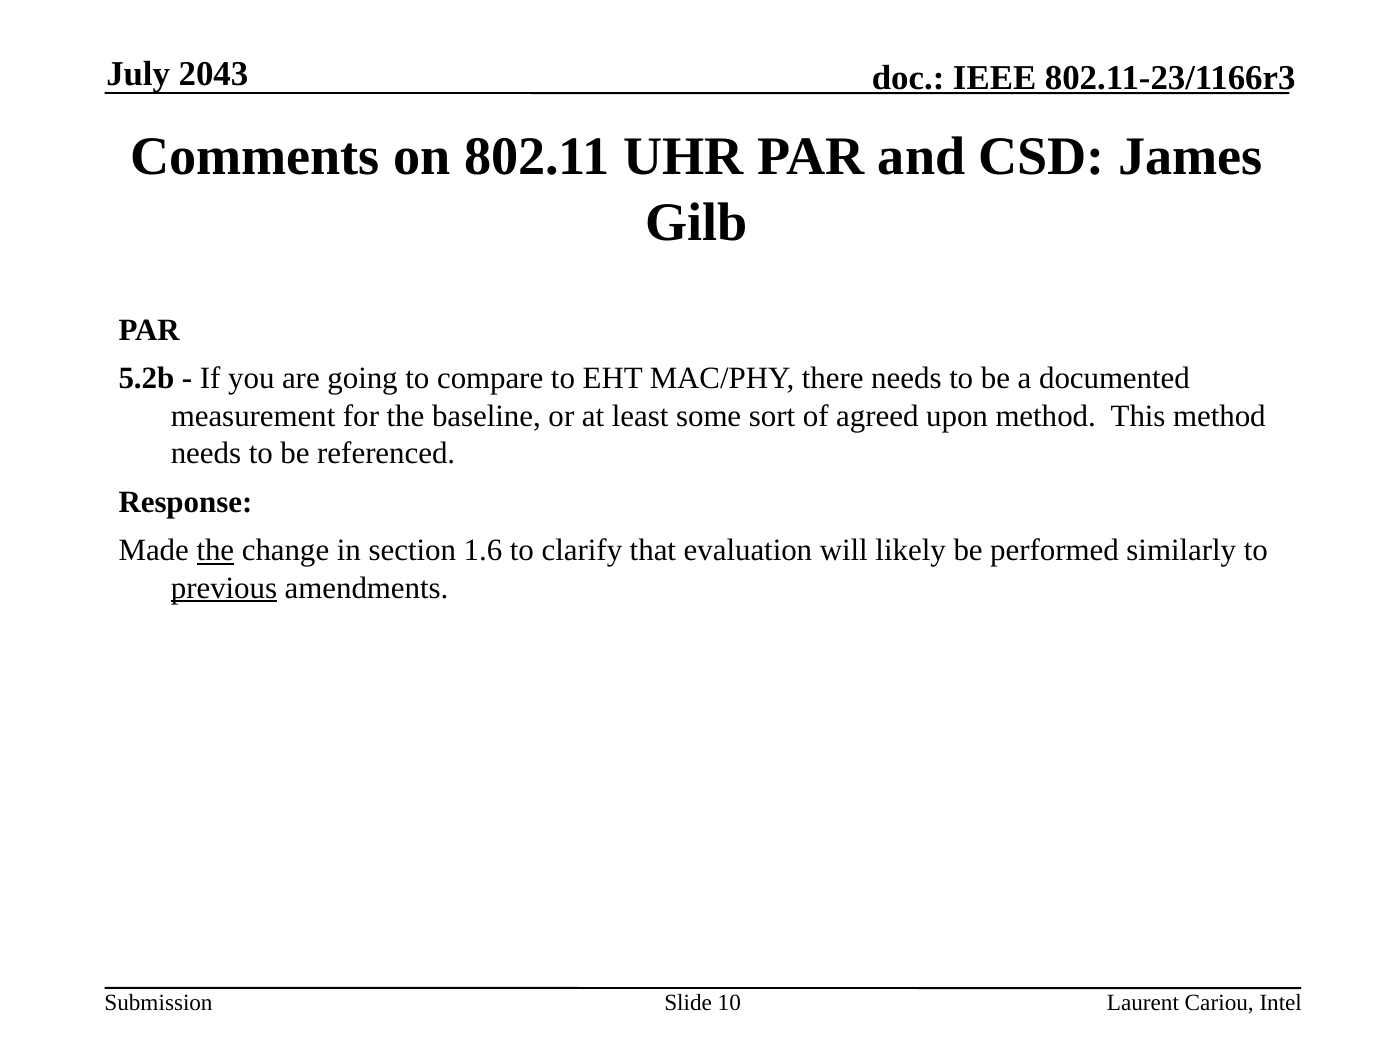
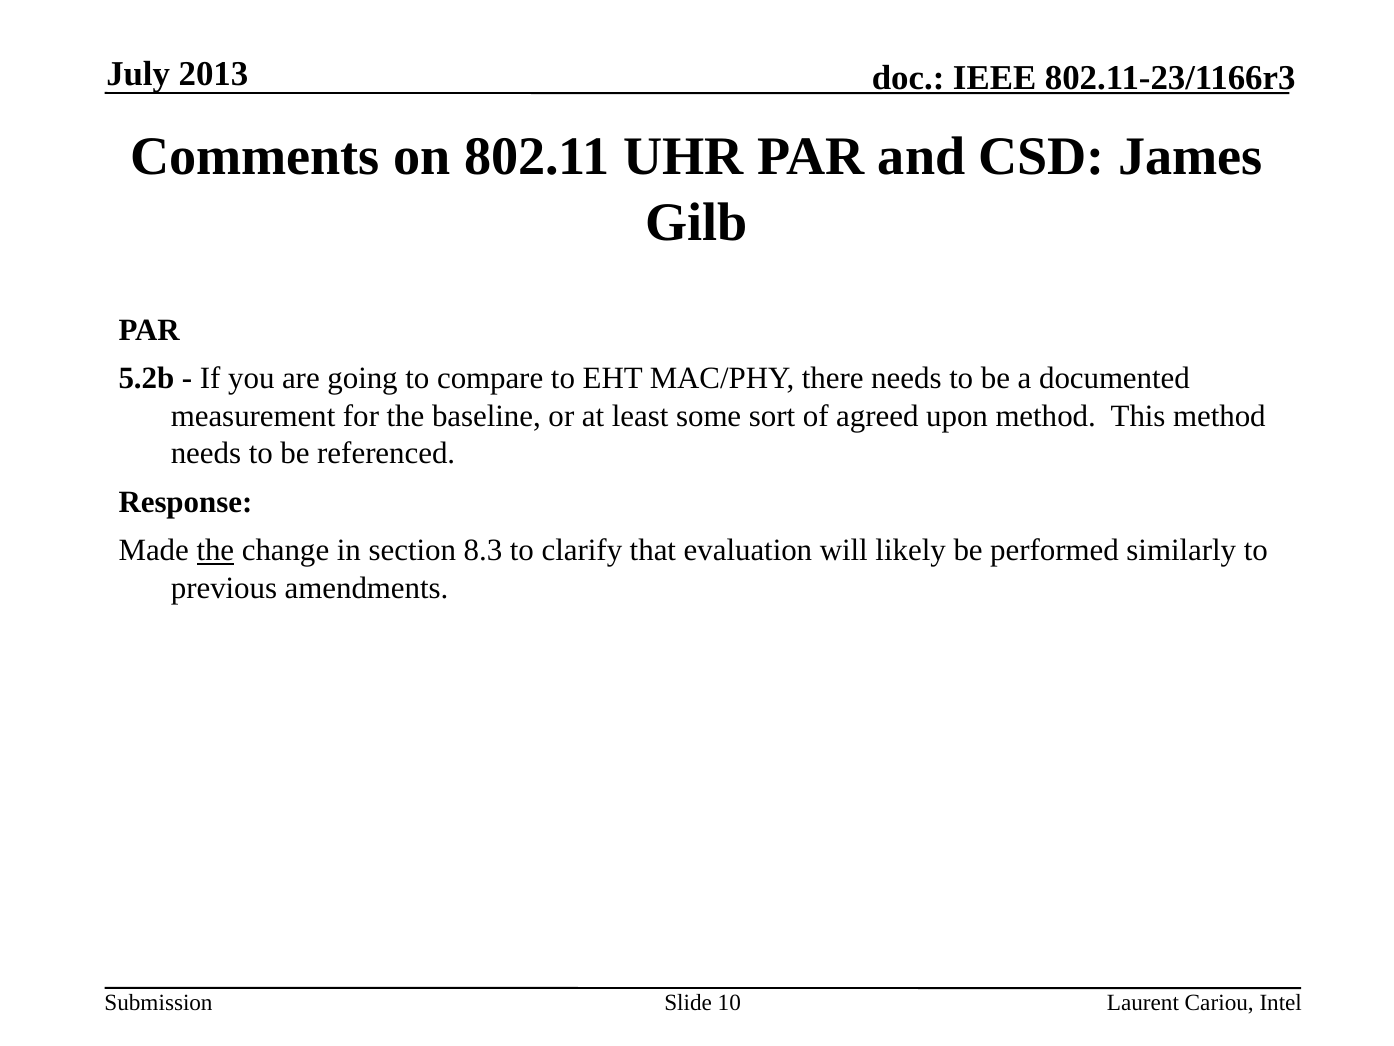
2043: 2043 -> 2013
1.6: 1.6 -> 8.3
previous underline: present -> none
